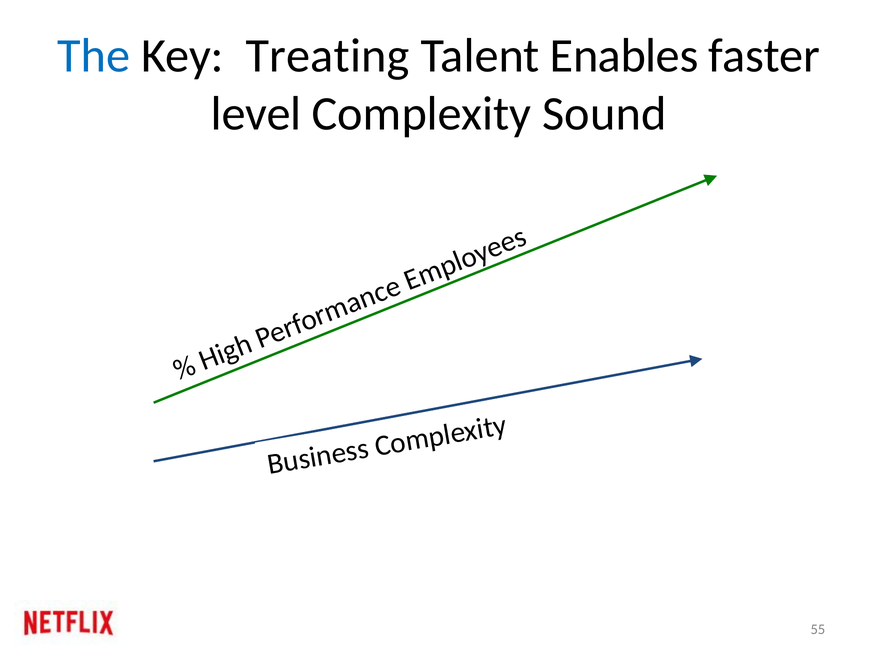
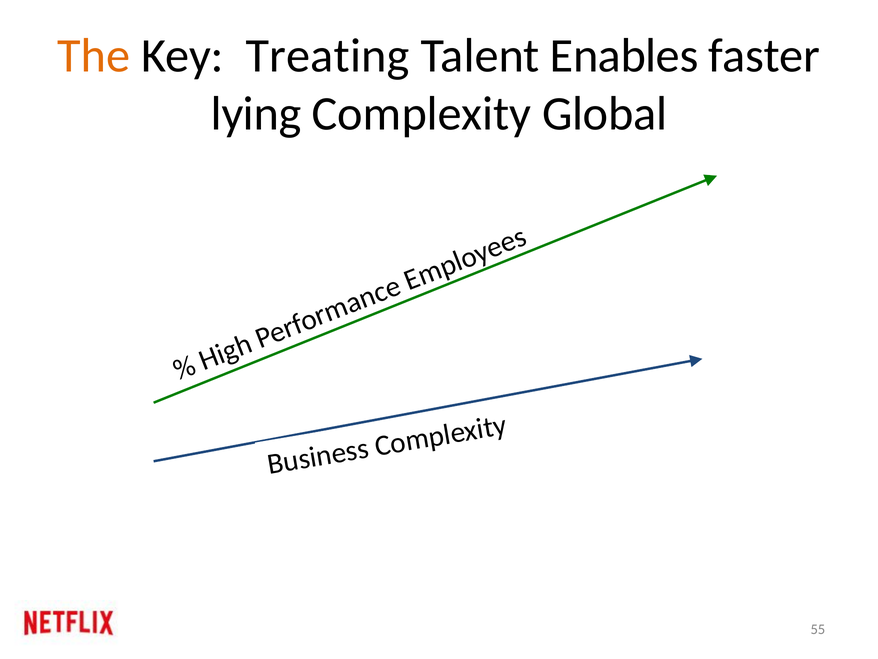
The colour: blue -> orange
level: level -> lying
Sound: Sound -> Global
